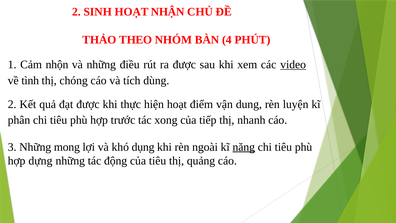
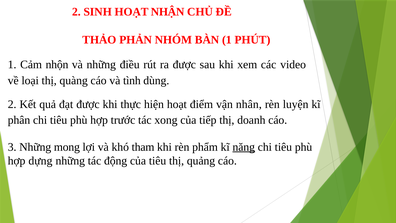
THEO: THEO -> PHẢN
BÀN 4: 4 -> 1
video underline: present -> none
tình: tình -> loại
chóng: chóng -> quàng
tích: tích -> tình
dung: dung -> nhân
nhanh: nhanh -> doanh
dụng: dụng -> tham
ngoài: ngoài -> phẩm
